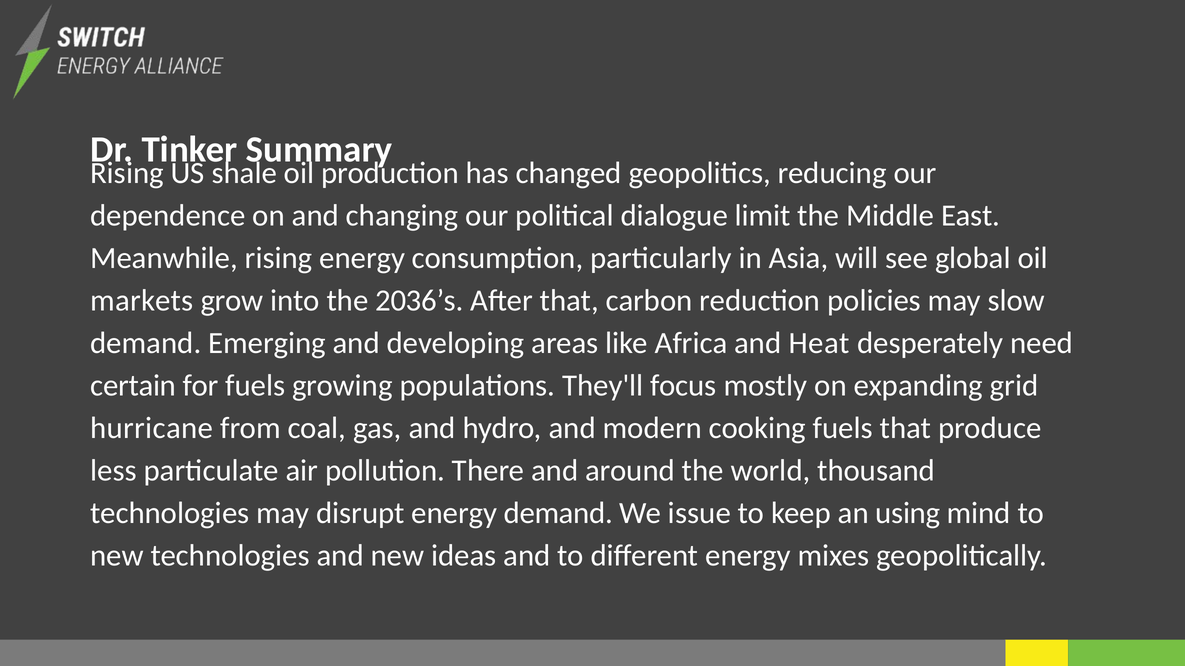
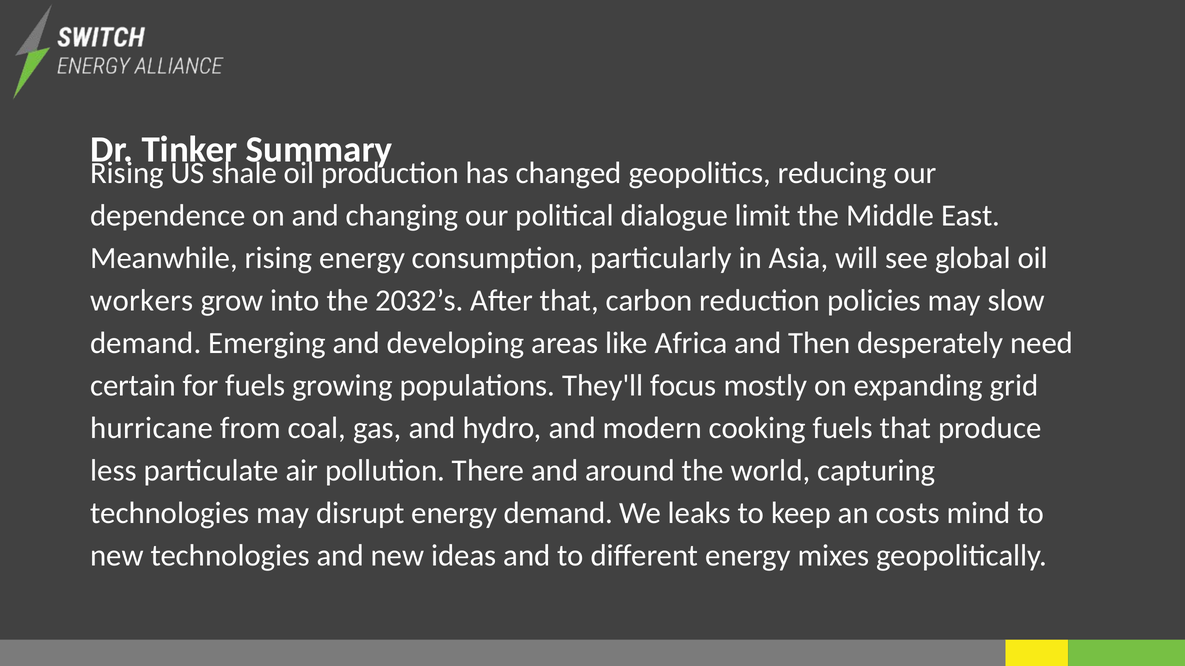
markets: markets -> workers
2036’s: 2036’s -> 2032’s
Heat: Heat -> Then
thousand: thousand -> capturing
issue: issue -> leaks
using: using -> costs
